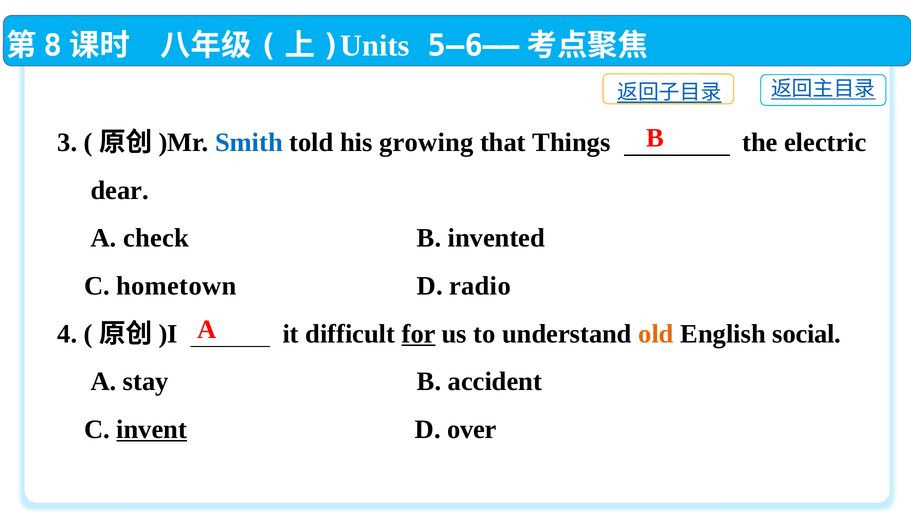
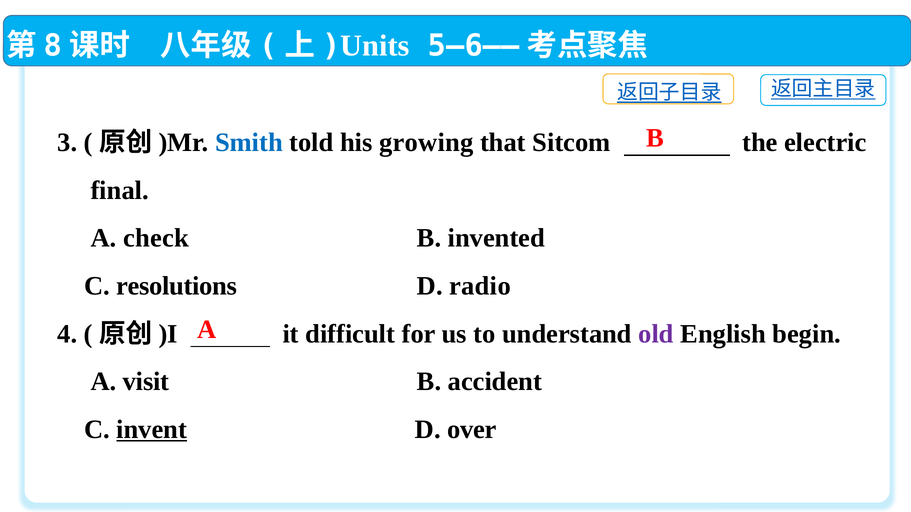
Things: Things -> Sitcom
dear: dear -> final
hometown: hometown -> resolutions
for underline: present -> none
old colour: orange -> purple
social: social -> begin
stay: stay -> visit
